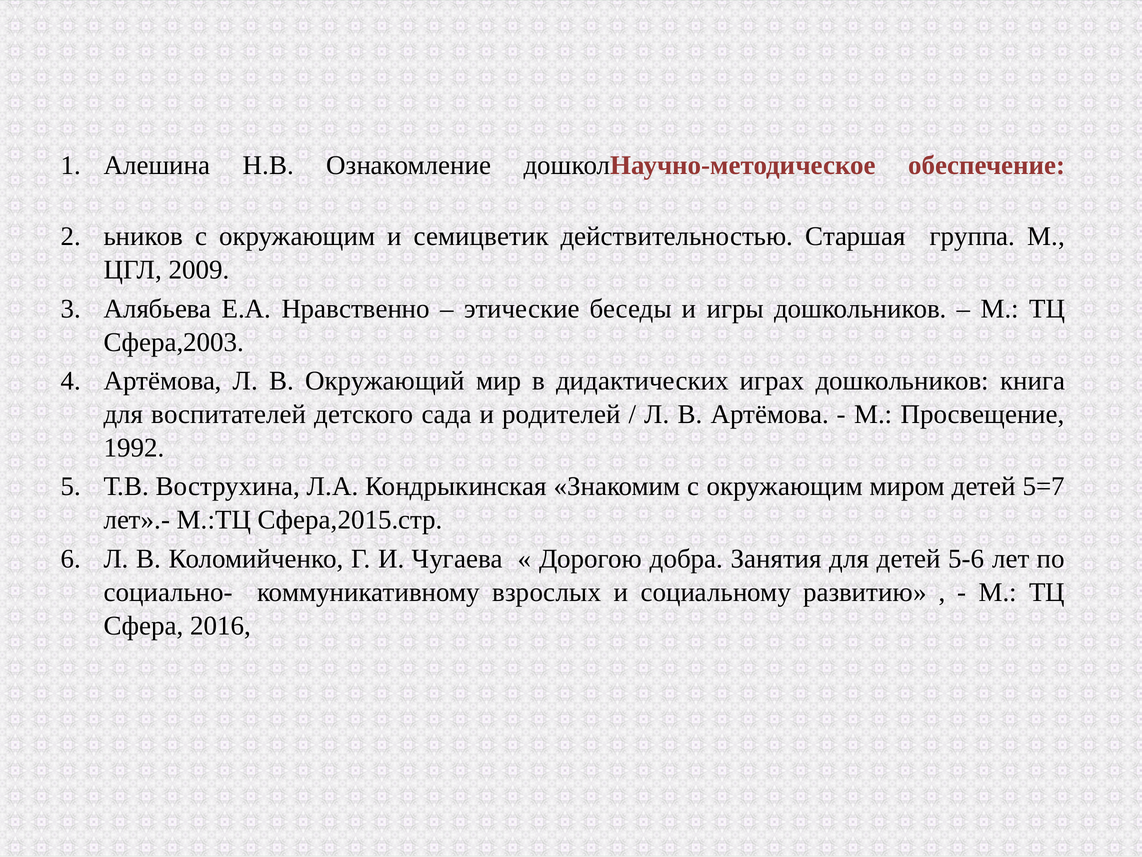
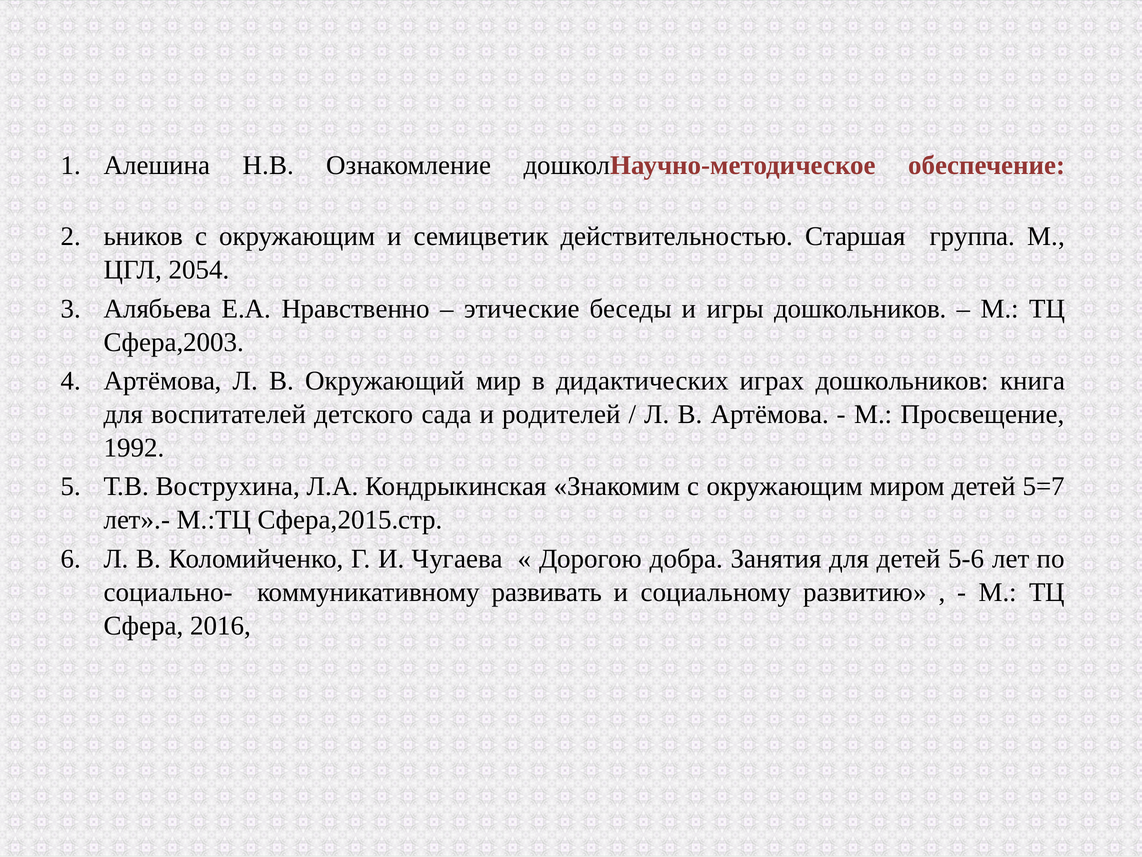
2009: 2009 -> 2054
взрослых: взрослых -> развивать
